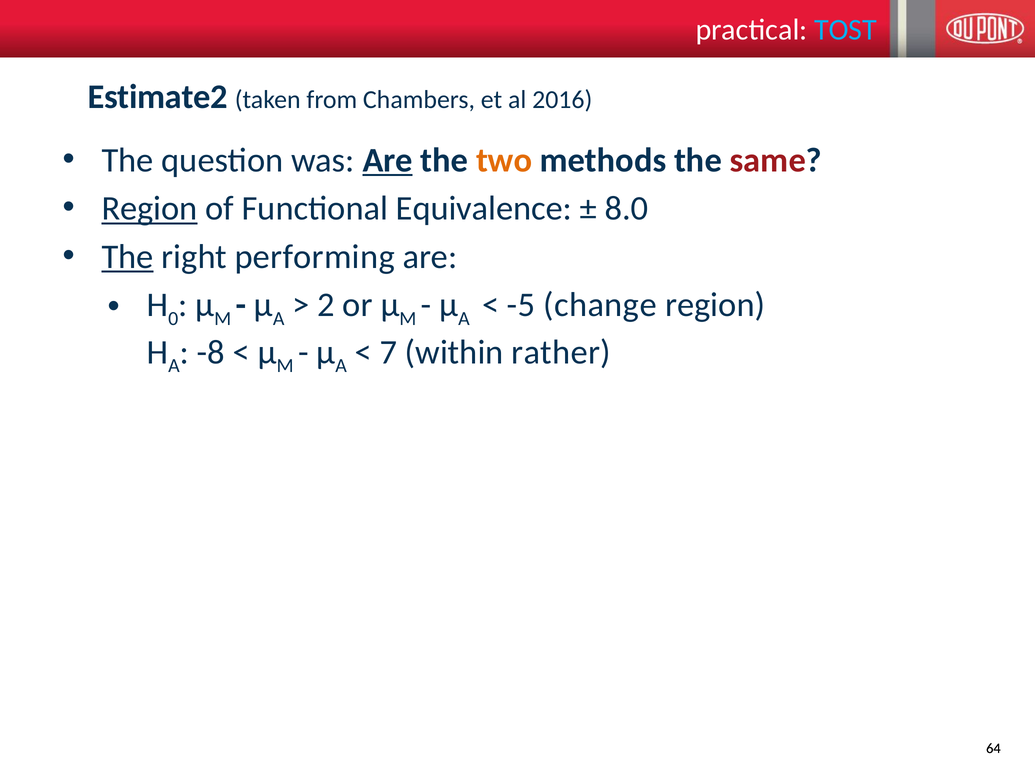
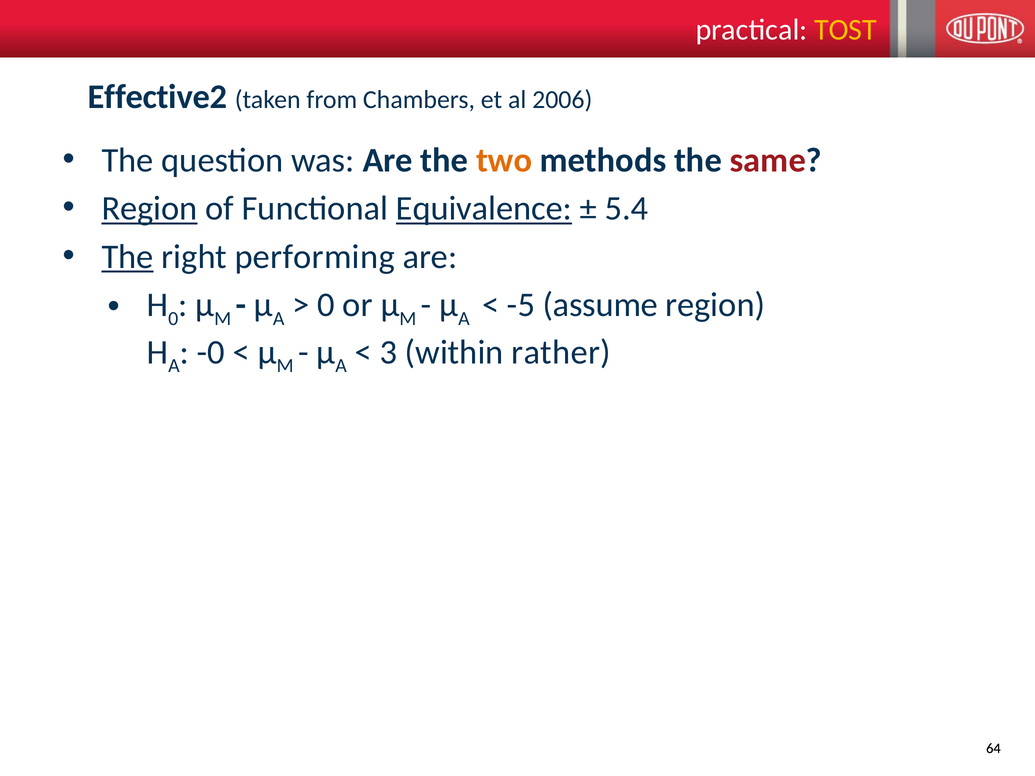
TOST colour: light blue -> yellow
Estimate2: Estimate2 -> Effective2
2016: 2016 -> 2006
Are at (388, 160) underline: present -> none
Equivalence underline: none -> present
8.0: 8.0 -> 5.4
2 at (326, 305): 2 -> 0
change: change -> assume
-8: -8 -> -0
7: 7 -> 3
